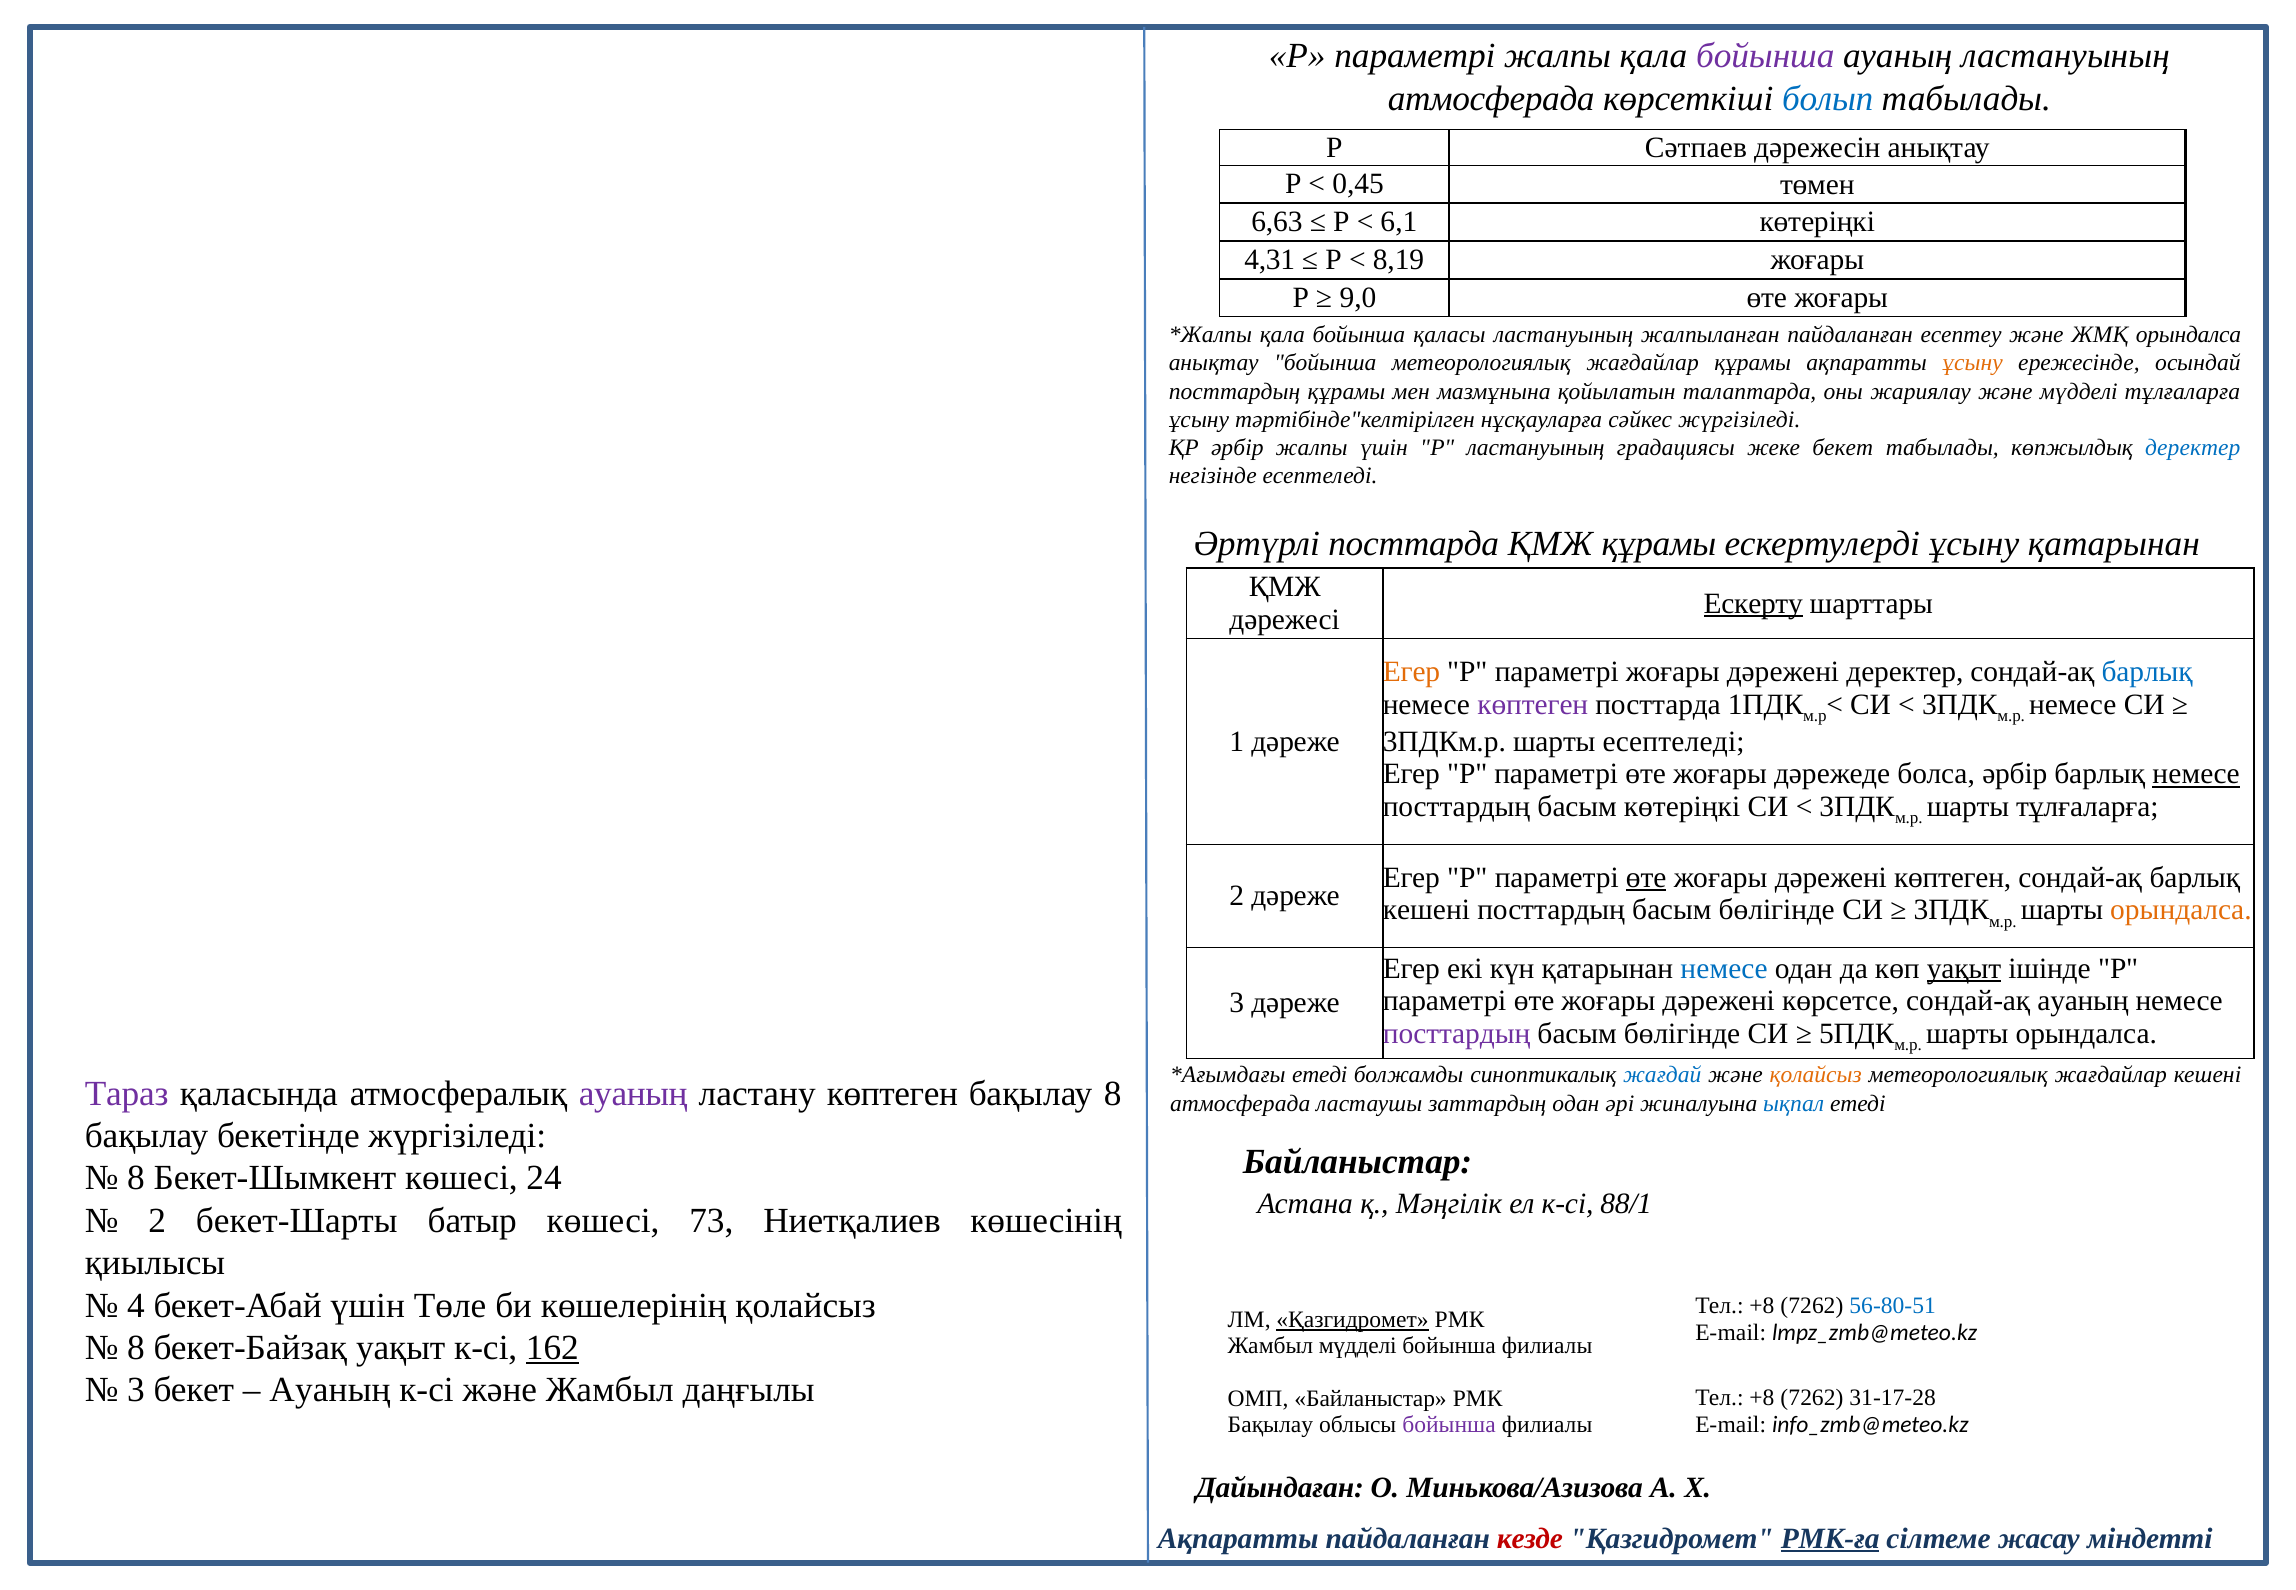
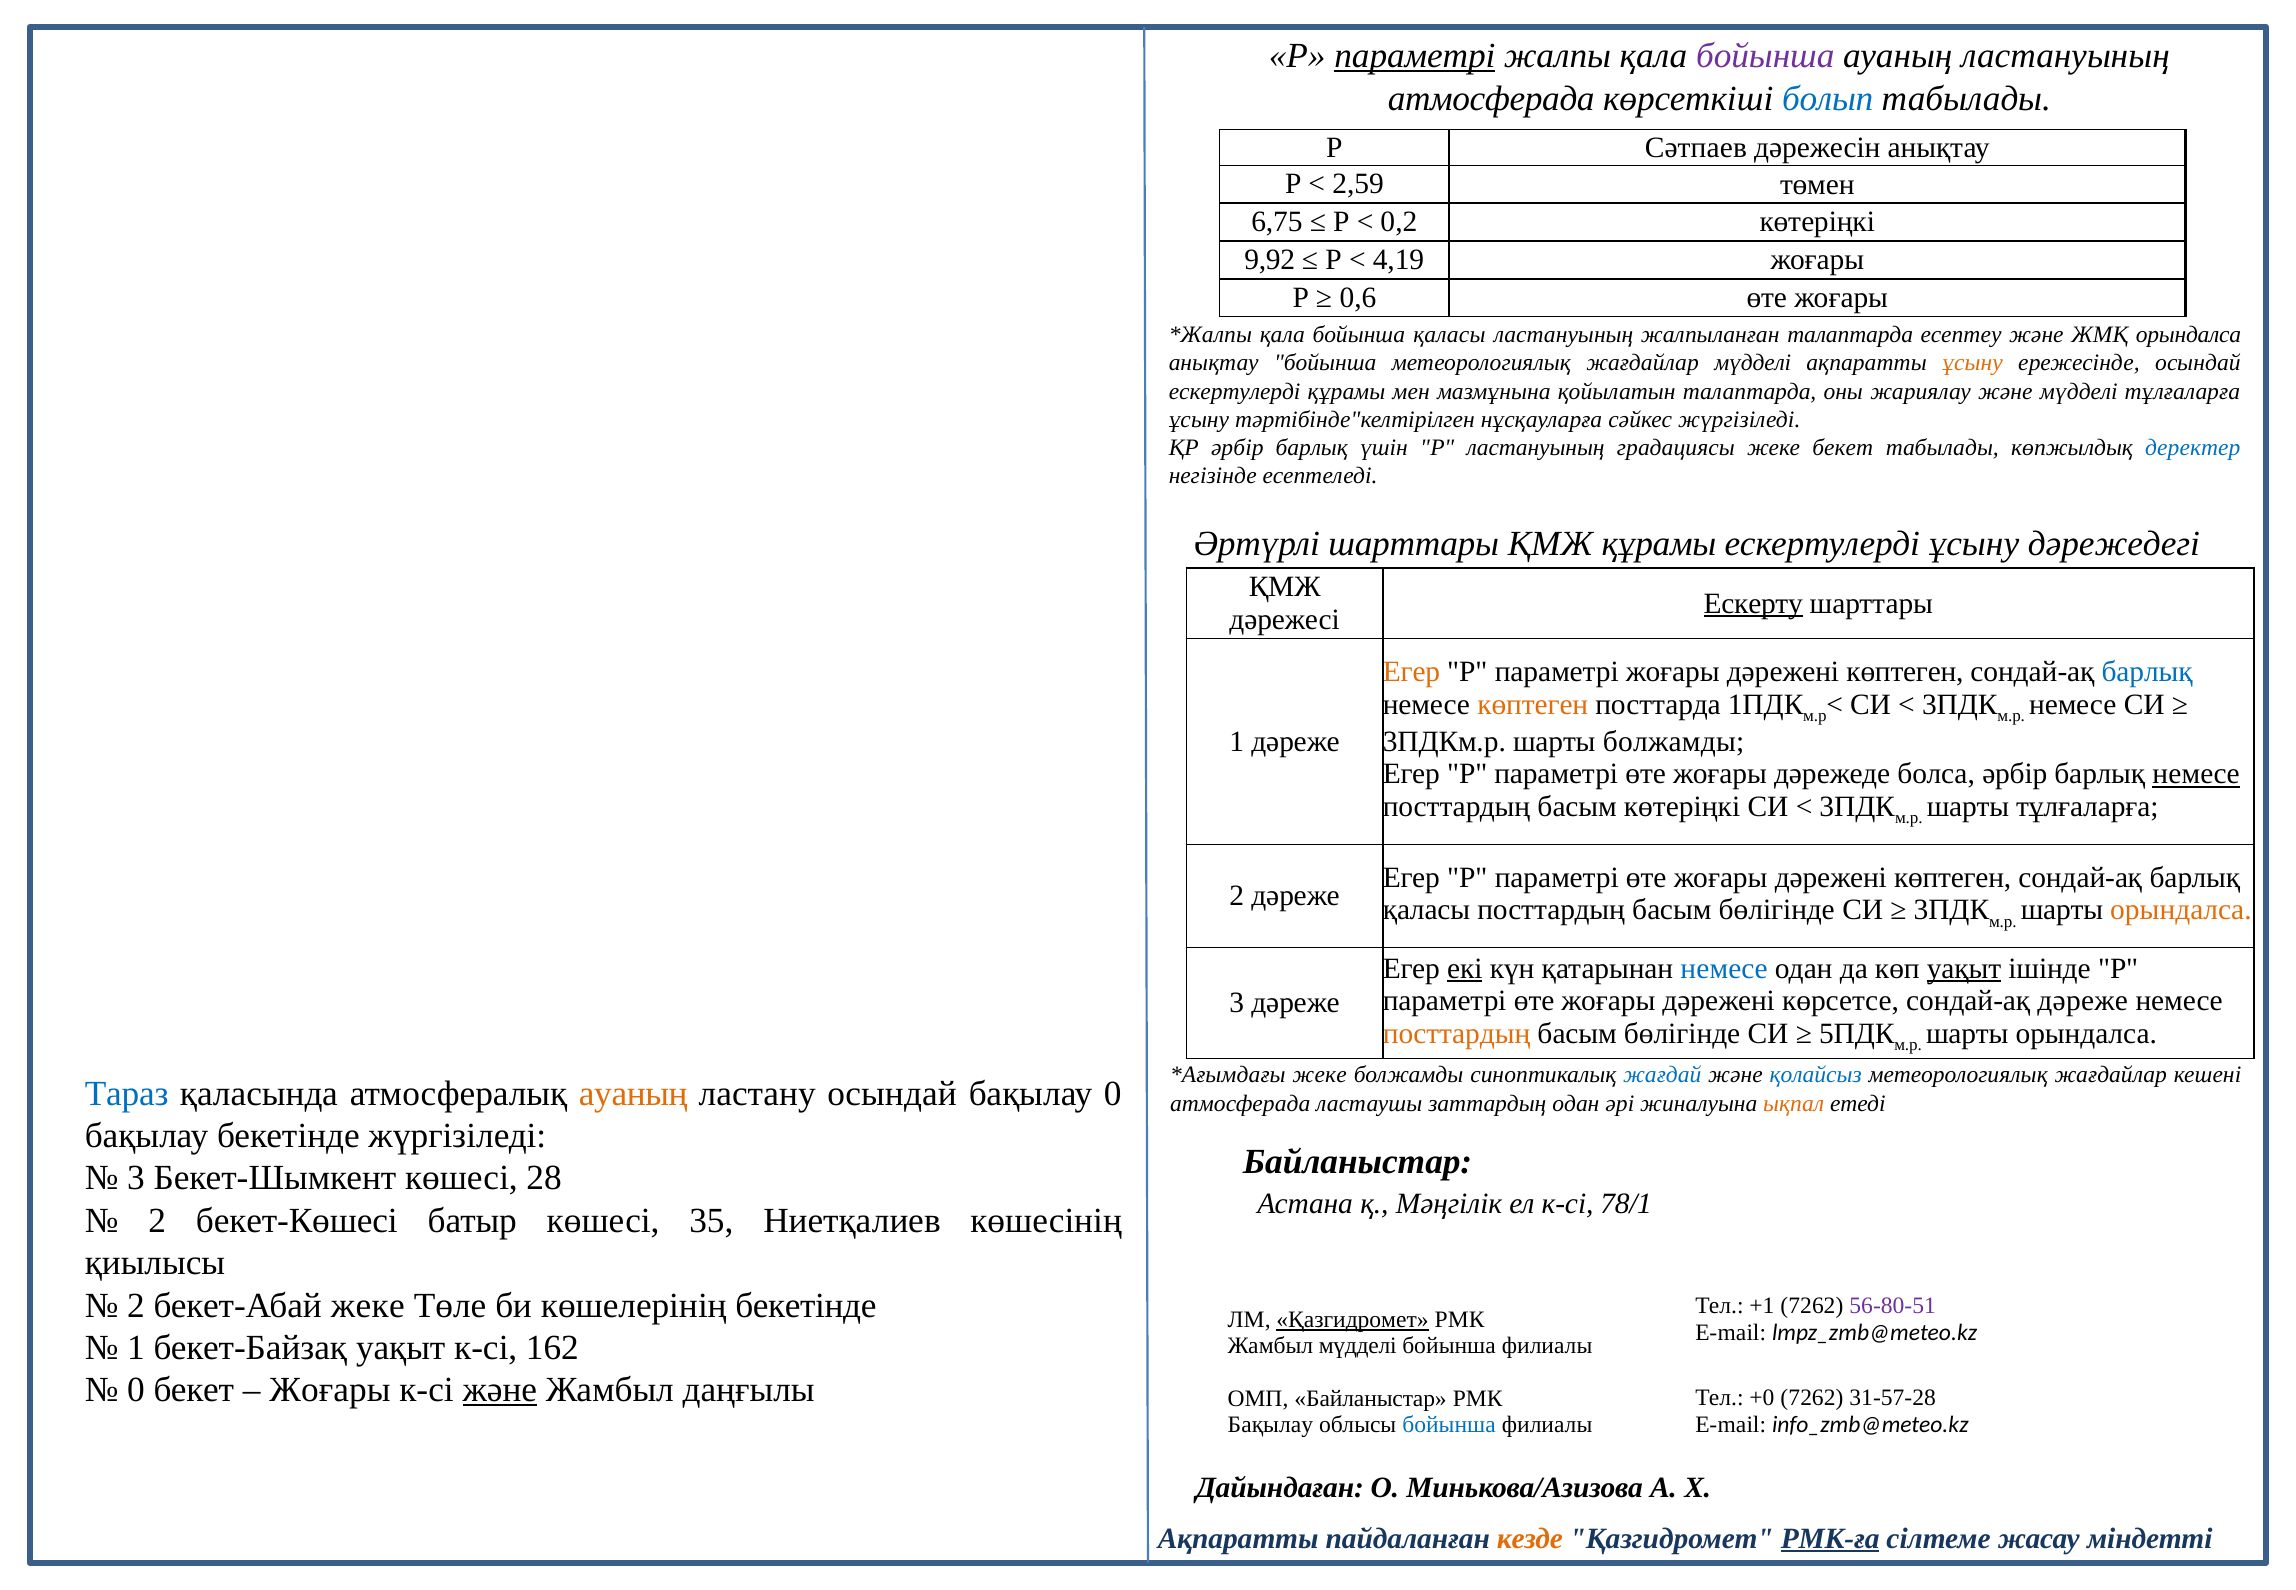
параметрі at (1415, 56) underline: none -> present
0,45: 0,45 -> 2,59
6,63: 6,63 -> 6,75
6,1: 6,1 -> 0,2
4,31: 4,31 -> 9,92
8,19: 8,19 -> 4,19
9,0: 9,0 -> 0,6
жалпыланған пайдаланған: пайдаланған -> талаптарда
жағдайлар құрамы: құрамы -> мүдделі
посттардың at (1235, 391): посттардың -> ескертулерді
ҚР әрбір жалпы: жалпы -> барлық
Әртүрлі посттарда: посттарда -> шарттары
ұсыну қатарынан: қатарынан -> дәрежедегі
параметрі жоғары дәрежені деректер: деректер -> көптеген
көптеген at (1533, 704) colour: purple -> orange
шарты есептеледі: есептеледі -> болжамды
өте at (1646, 877) underline: present -> none
кешені at (1426, 910): кешені -> қаласы
екі underline: none -> present
сондай-ақ ауаның: ауаның -> дәреже
посттардың at (1457, 1033) colour: purple -> orange
етеді at (1320, 1075): етеді -> жеке
қолайсыз at (1816, 1075) colour: orange -> blue
Тараз colour: purple -> blue
ауаның at (633, 1093) colour: purple -> orange
ластану көптеген: көптеген -> осындай
бақылау 8: 8 -> 0
ықпал colour: blue -> orange
8 at (136, 1178): 8 -> 3
24: 24 -> 28
88/1: 88/1 -> 78/1
бекет-Шарты: бекет-Шарты -> бекет-Көшесі
73: 73 -> 35
4 at (136, 1305): 4 -> 2
бекет-Абай үшін: үшін -> жеке
көшелерінің қолайсыз: қолайсыз -> бекетінде
+8 at (1762, 1305): +8 -> +1
56-80-51 colour: blue -> purple
8 at (136, 1347): 8 -> 1
162 underline: present -> none
3 at (136, 1390): 3 -> 0
Ауаның at (330, 1390): Ауаның -> Жоғары
және at (500, 1390) underline: none -> present
+8 at (1762, 1397): +8 -> +0
31-17-28: 31-17-28 -> 31-57-28
бойынша at (1449, 1424) colour: purple -> blue
кезде colour: red -> orange
